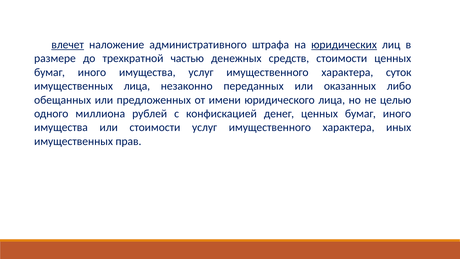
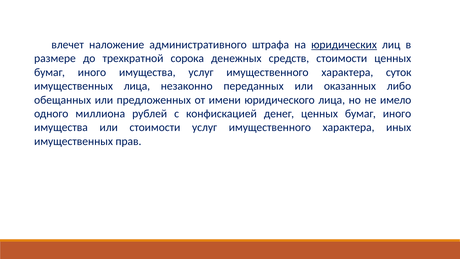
влечет underline: present -> none
частью: частью -> сорока
целью: целью -> имело
